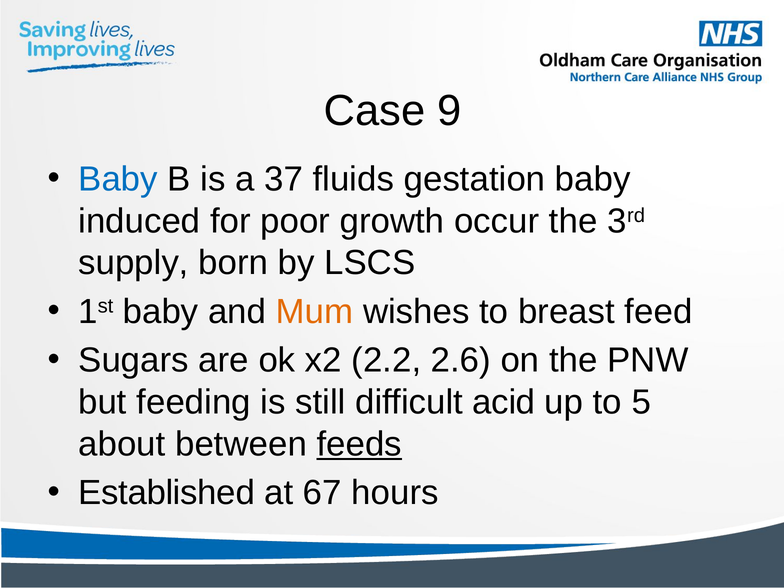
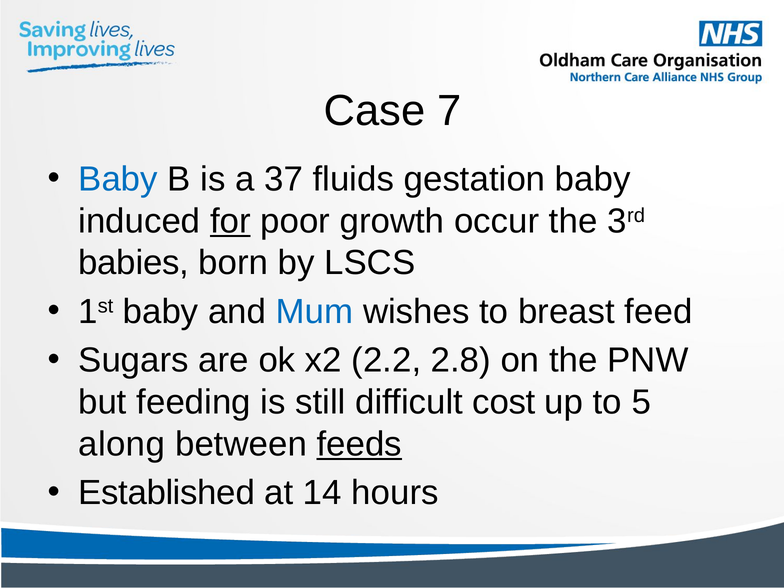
9: 9 -> 7
for underline: none -> present
supply: supply -> babies
Mum colour: orange -> blue
2.6: 2.6 -> 2.8
acid: acid -> cost
about: about -> along
67: 67 -> 14
